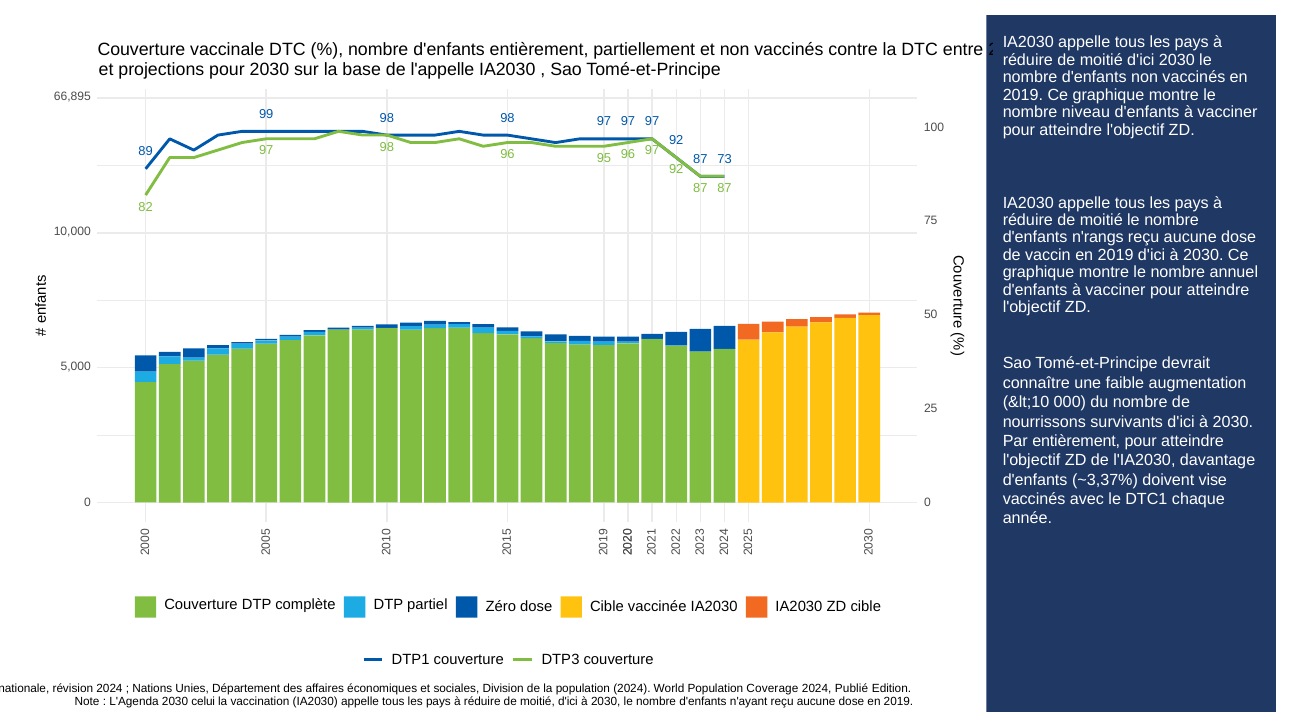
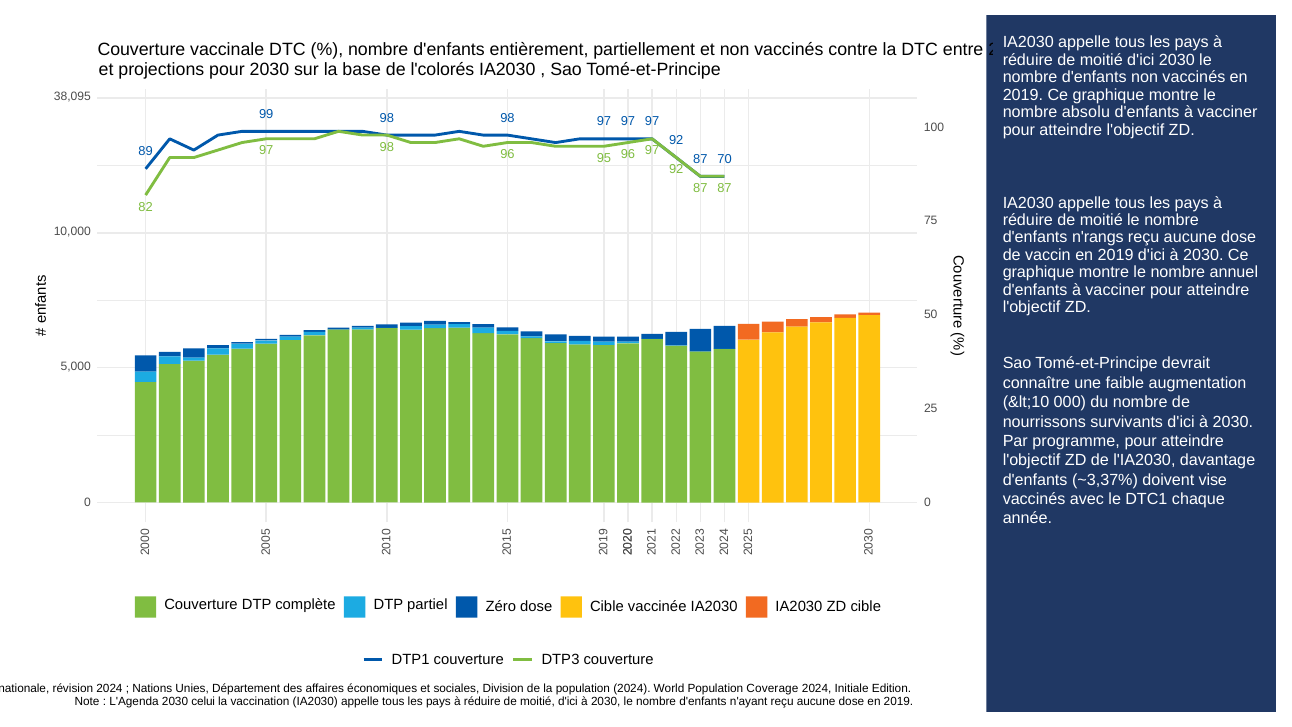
l'appelle: l'appelle -> l'colorés
66,895: 66,895 -> 38,095
niveau: niveau -> absolu
73: 73 -> 70
Par entièrement: entièrement -> programme
Publié: Publié -> Initiale
